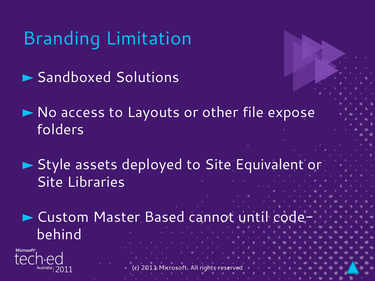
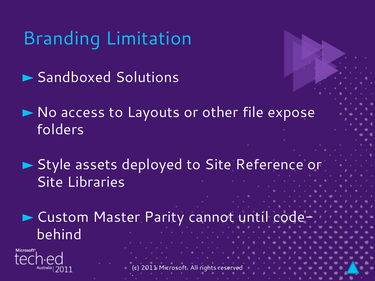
Equivalent: Equivalent -> Reference
Based: Based -> Parity
